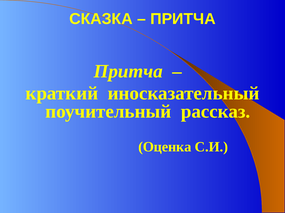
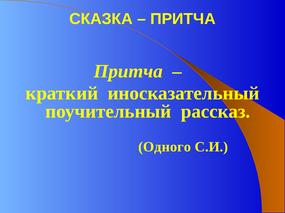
Оценка: Оценка -> Одного
